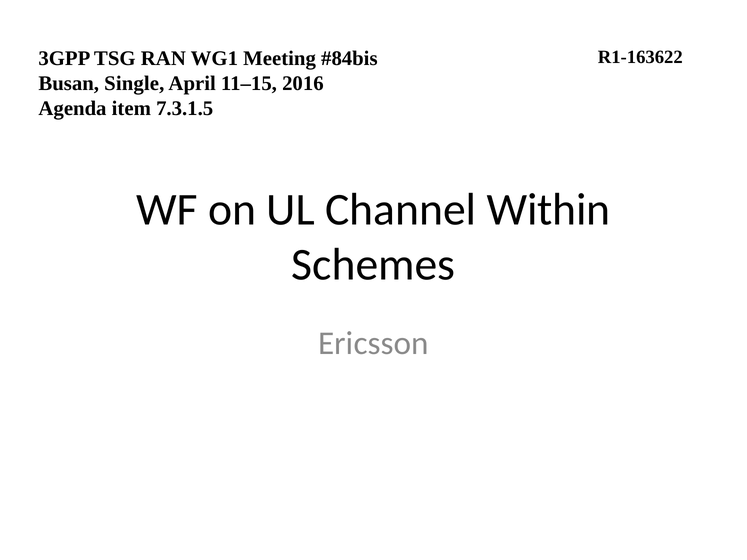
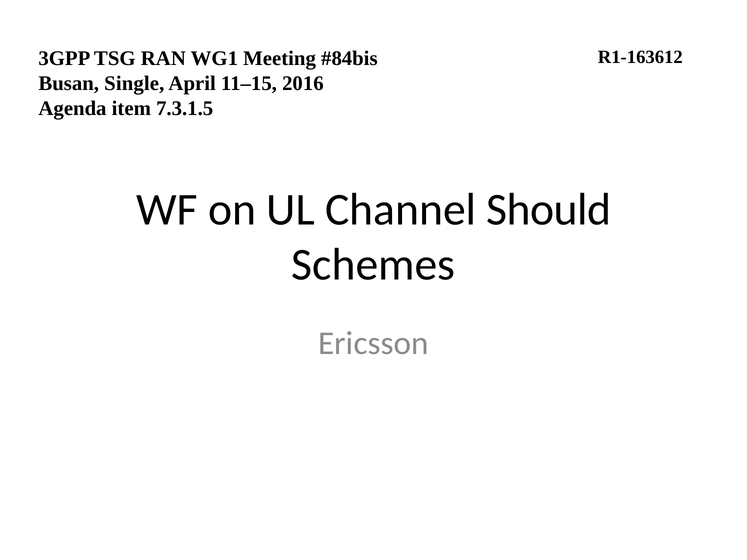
R1-163622: R1-163622 -> R1-163612
Within: Within -> Should
